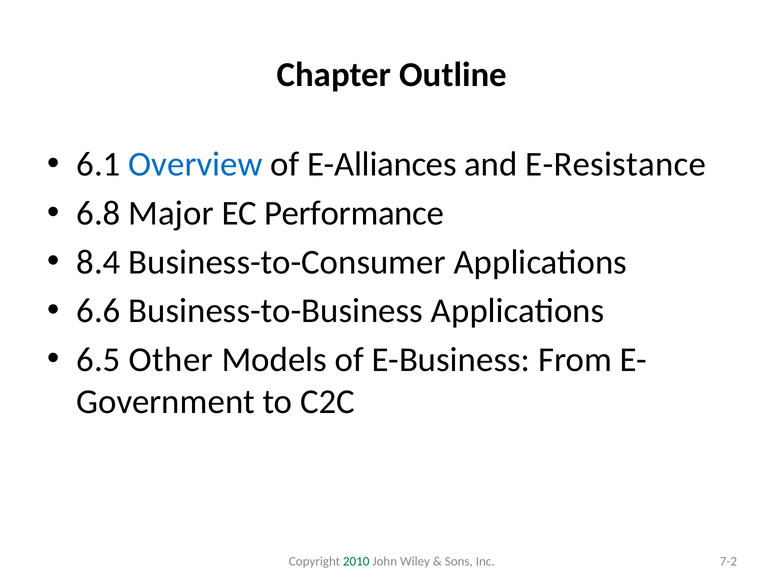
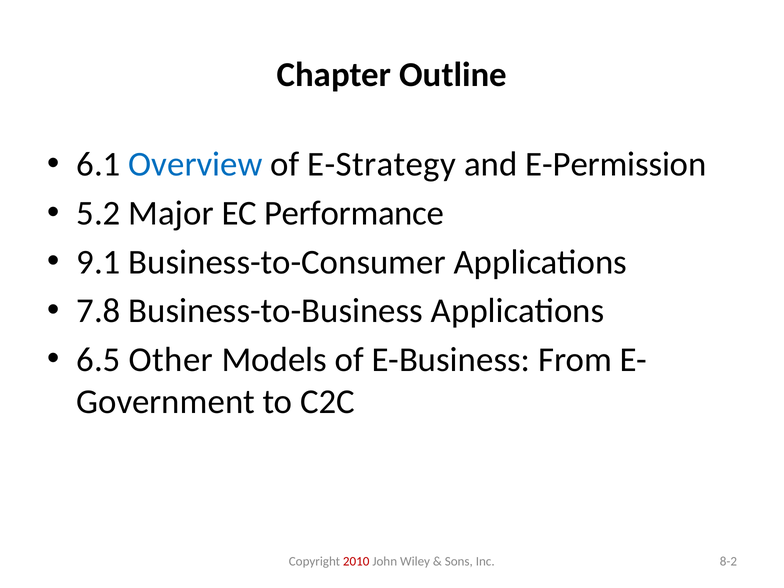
E-Alliances: E-Alliances -> E-Strategy
E-Resistance: E-Resistance -> E-Permission
6.8: 6.8 -> 5.2
8.4: 8.4 -> 9.1
6.6: 6.6 -> 7.8
2010 colour: green -> red
7-2: 7-2 -> 8-2
